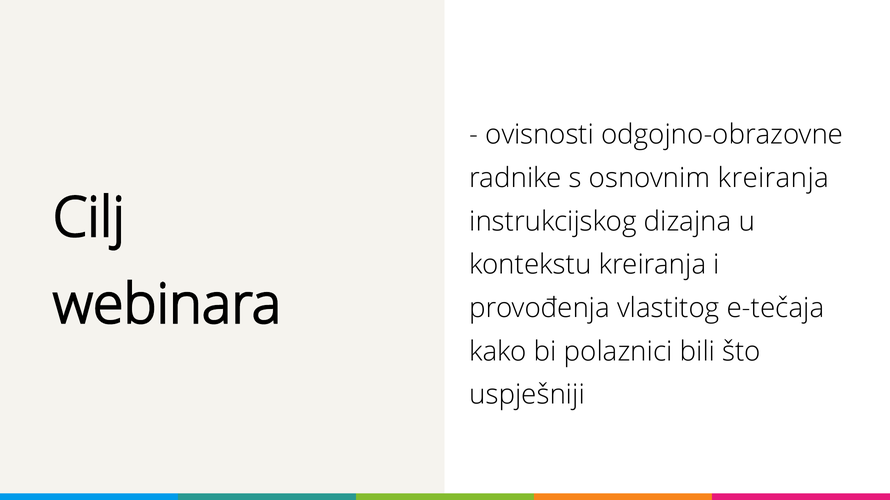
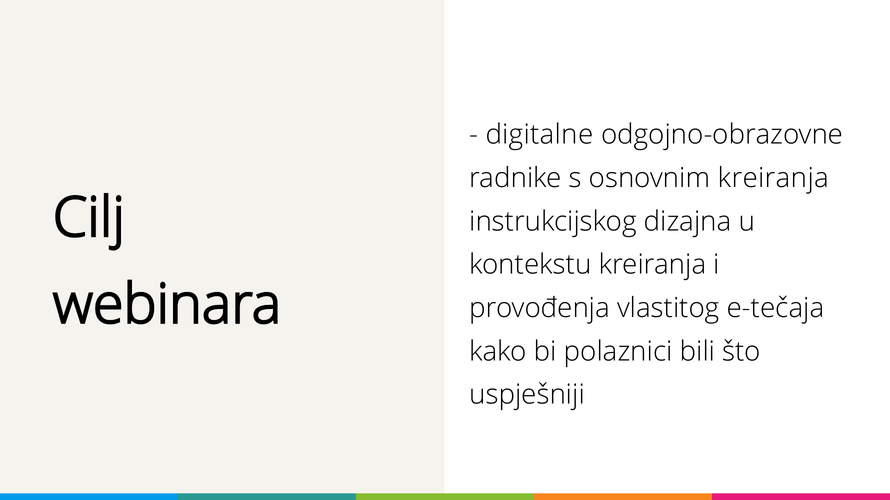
ovisnosti: ovisnosti -> digitalne
